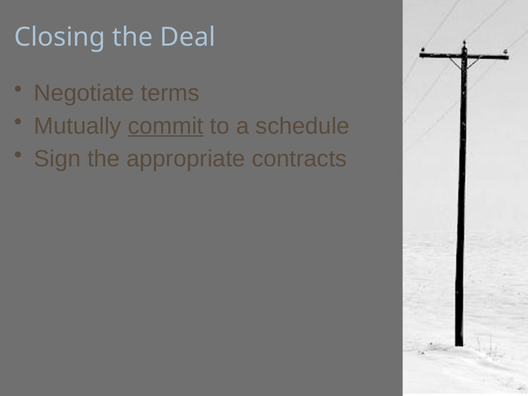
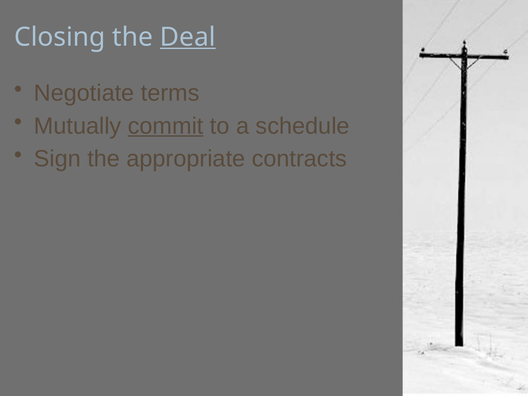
Deal underline: none -> present
